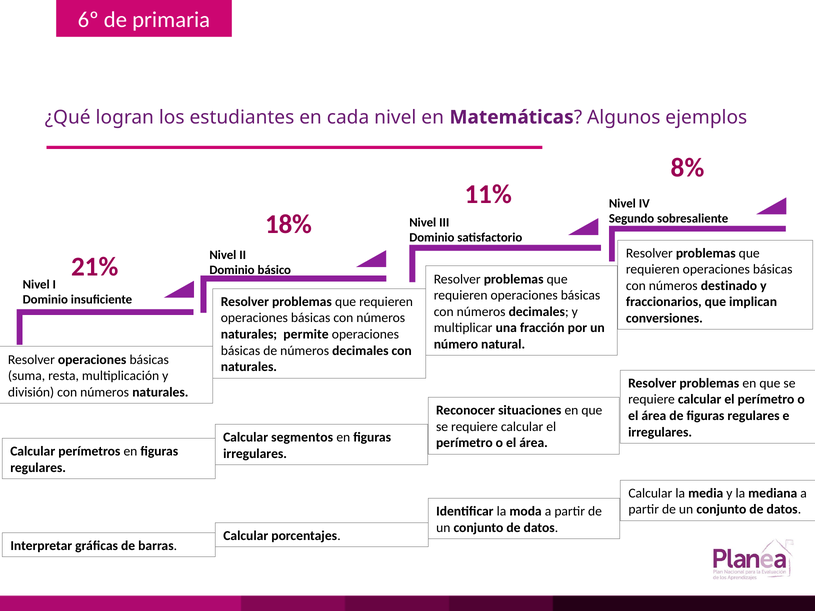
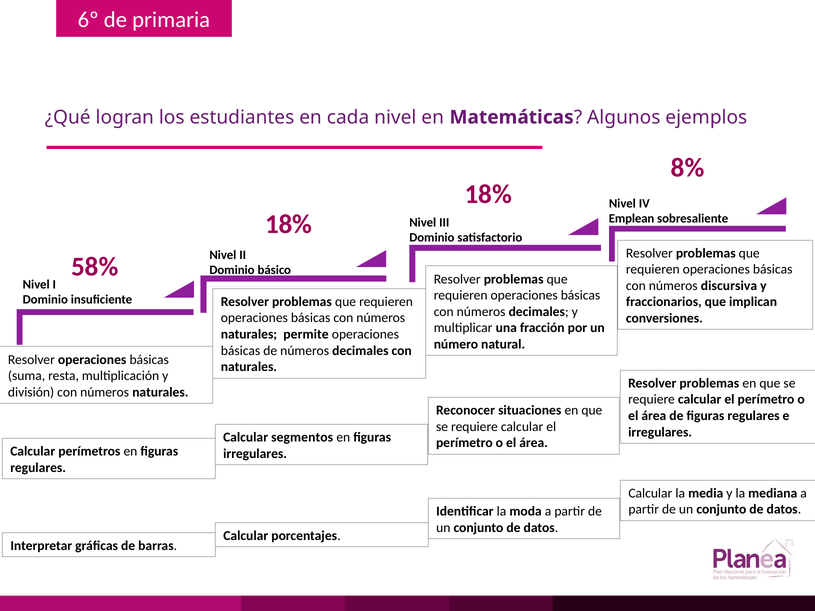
11% at (488, 194): 11% -> 18%
Segundo: Segundo -> Emplean
21%: 21% -> 58%
destinado: destinado -> discursiva
